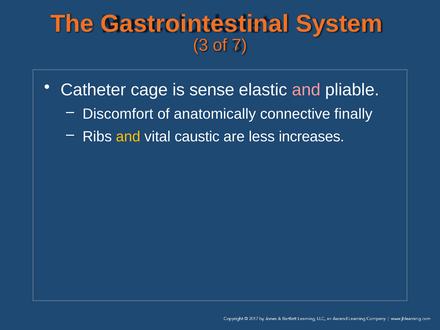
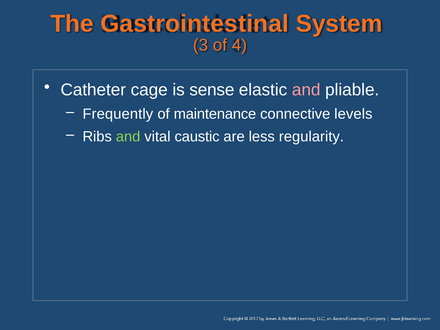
7: 7 -> 4
Discomfort: Discomfort -> Frequently
anatomically: anatomically -> maintenance
finally: finally -> levels
and at (128, 137) colour: yellow -> light green
increases: increases -> regularity
